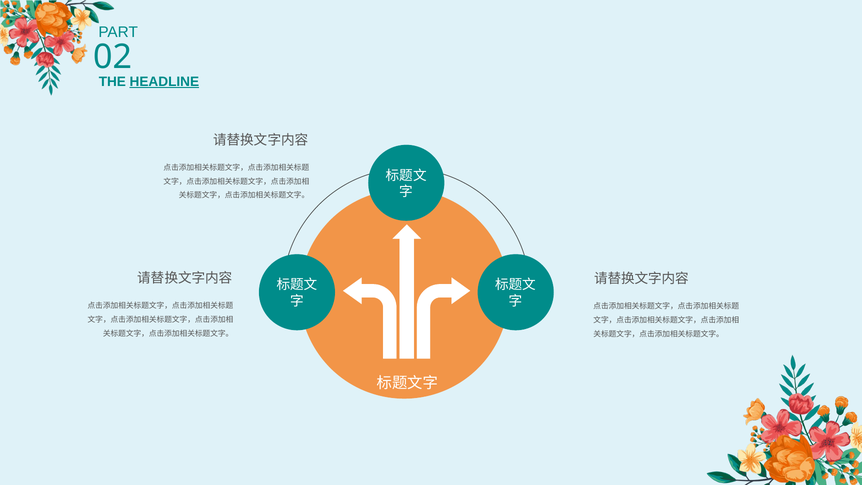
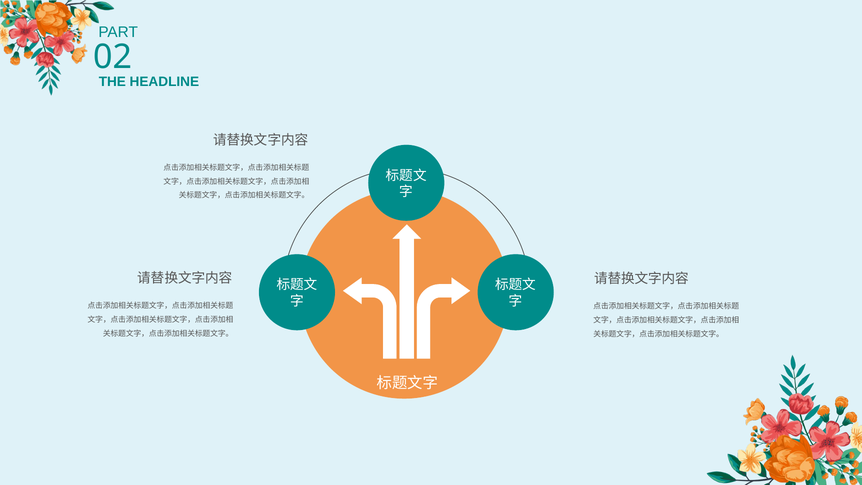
HEADLINE underline: present -> none
